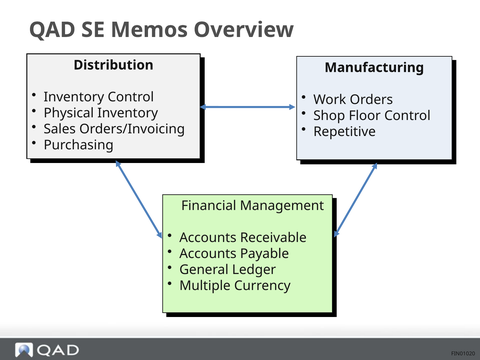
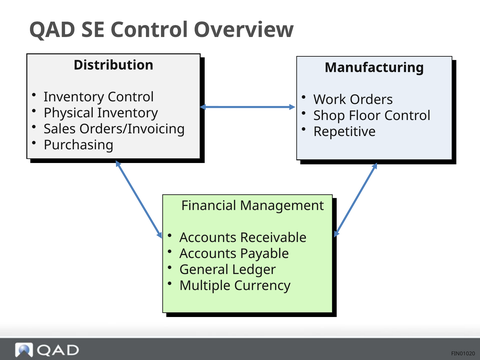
SE Memos: Memos -> Control
